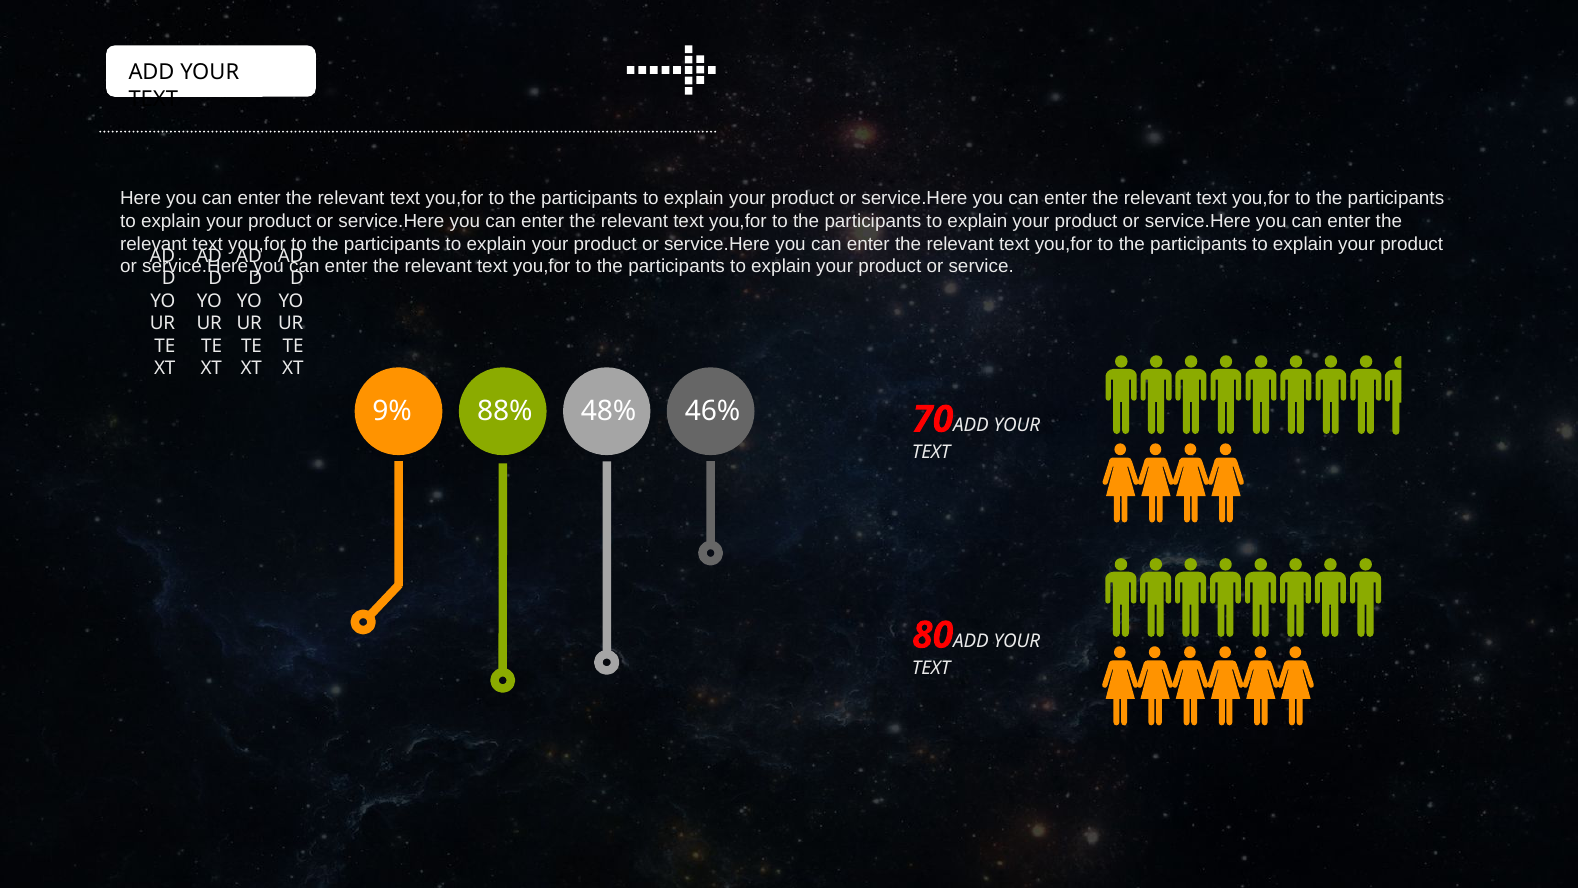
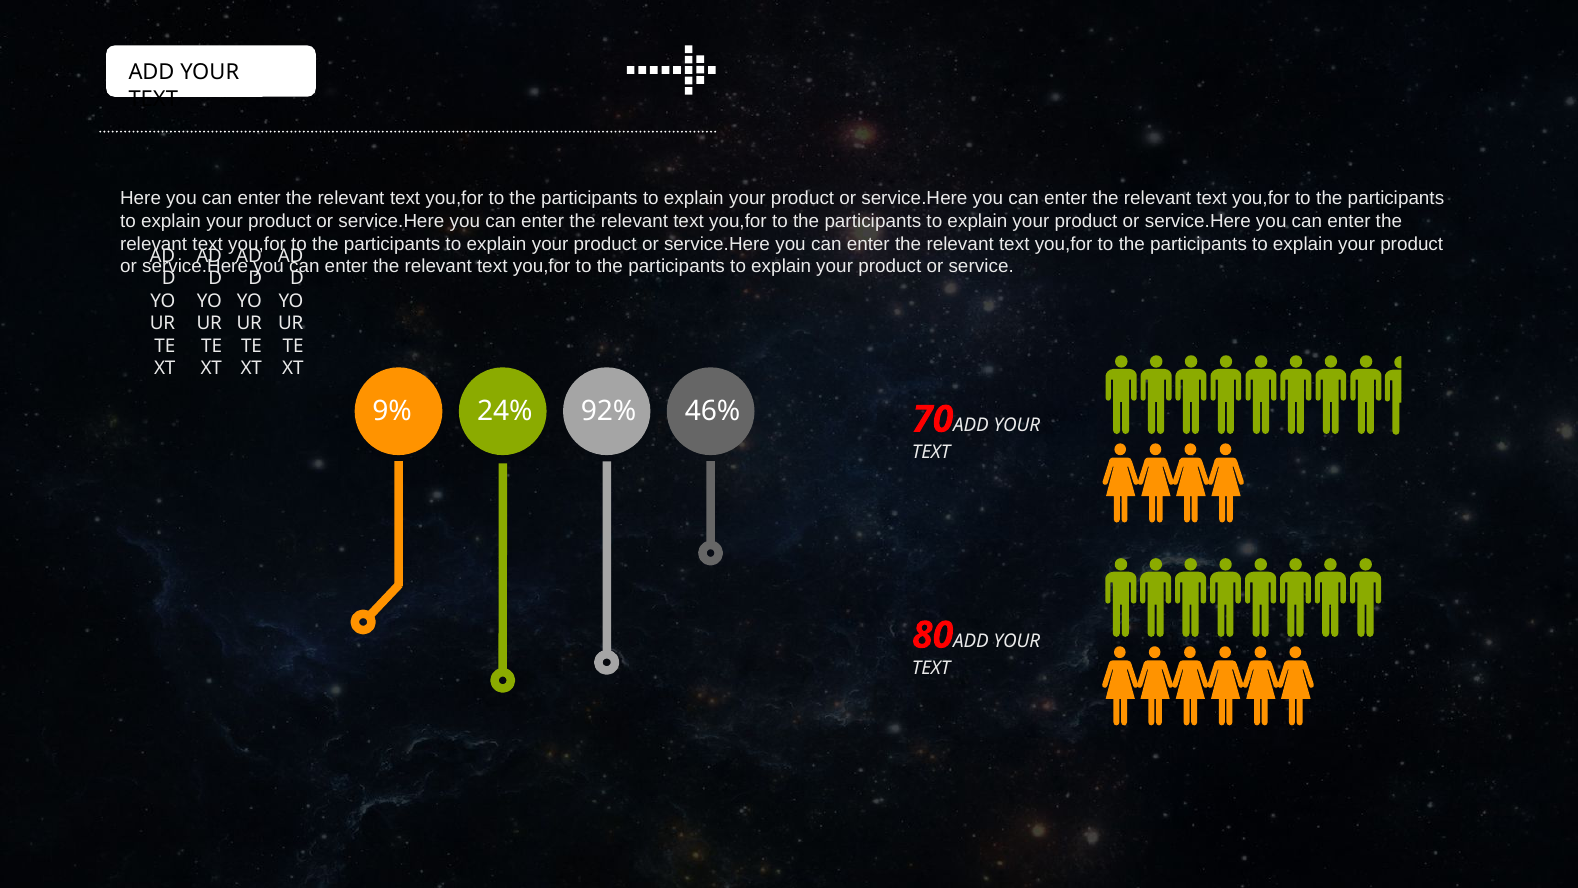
88%: 88% -> 24%
48%: 48% -> 92%
